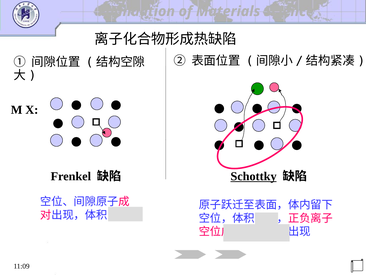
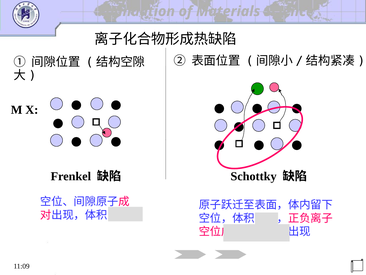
Schottky underline: present -> none
